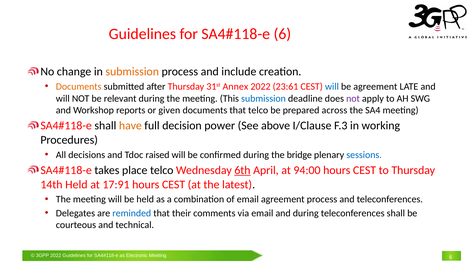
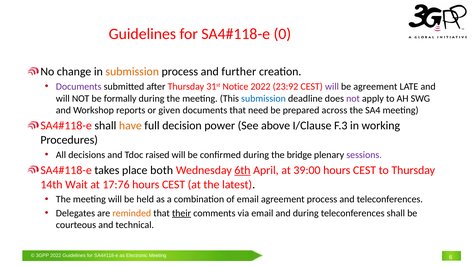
6 at (282, 34): 6 -> 0
include: include -> further
Documents at (79, 86) colour: orange -> purple
Annex: Annex -> Notice
23:61: 23:61 -> 23:92
will at (332, 86) colour: blue -> purple
relevant: relevant -> formally
that telco: telco -> need
sessions colour: blue -> purple
place telco: telco -> both
94:00: 94:00 -> 39:00
14th Held: Held -> Wait
17:91: 17:91 -> 17:76
reminded colour: blue -> orange
their underline: none -> present
